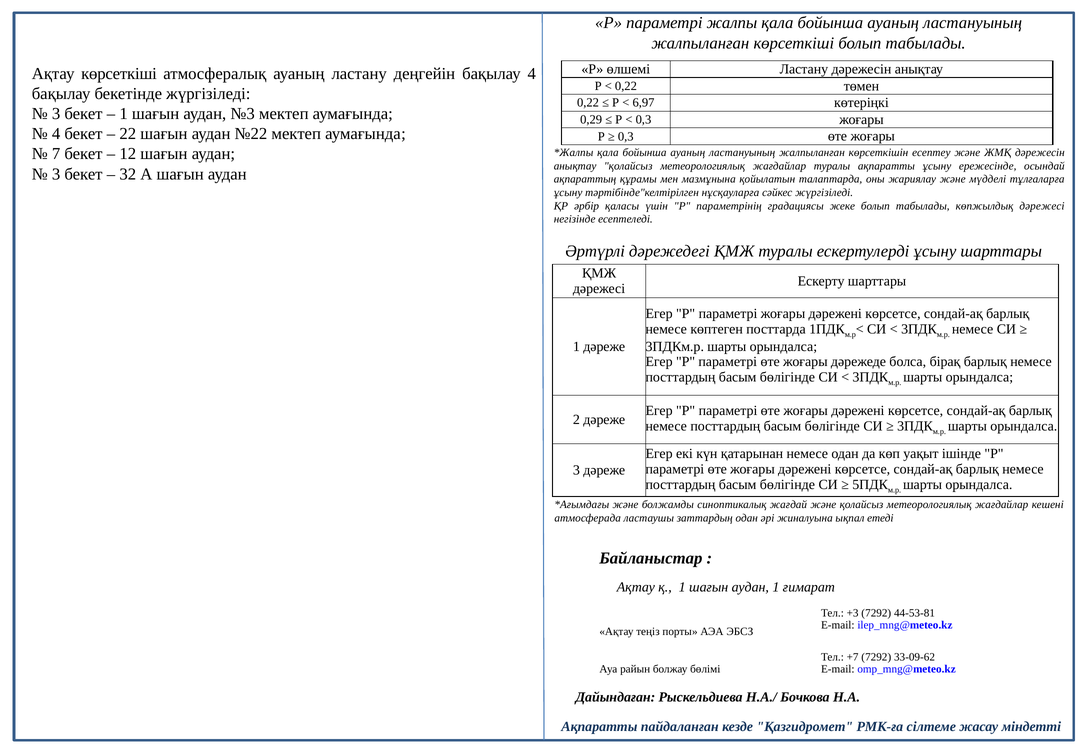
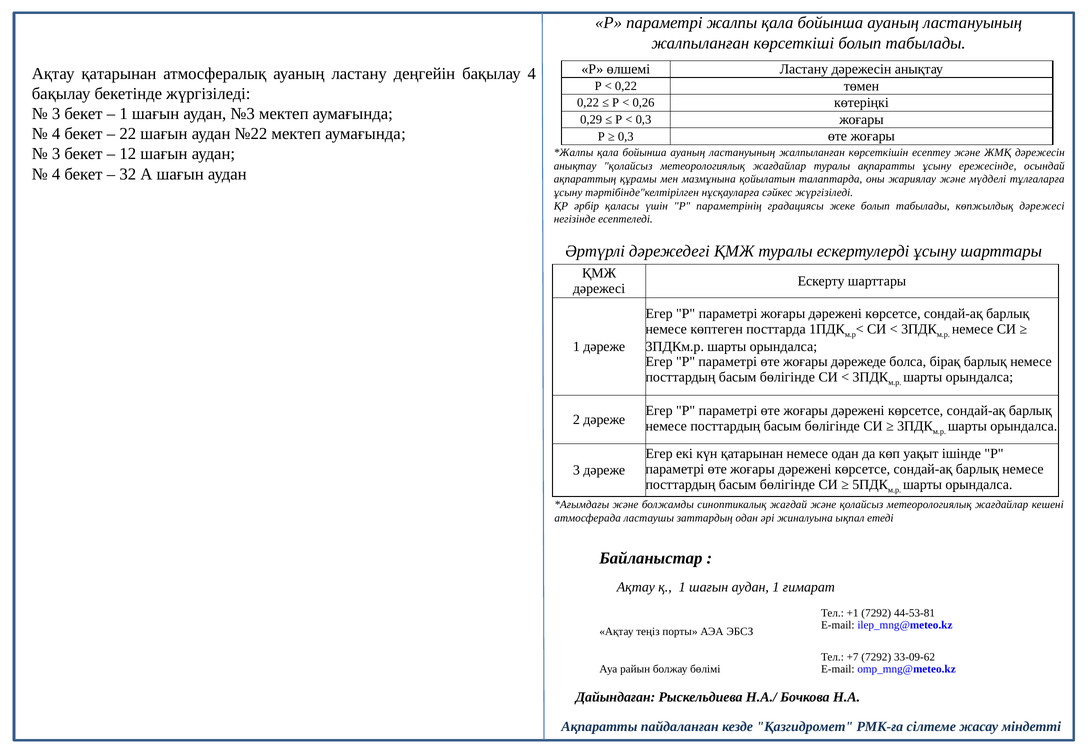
Ақтау көрсеткіші: көрсеткіші -> қатарынан
6,97: 6,97 -> 0,26
7 at (56, 154): 7 -> 3
3 at (56, 174): 3 -> 4
+3: +3 -> +1
